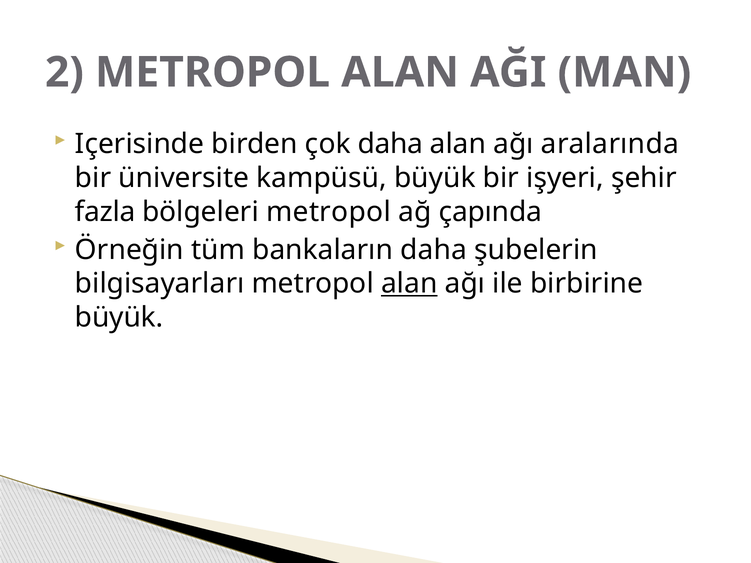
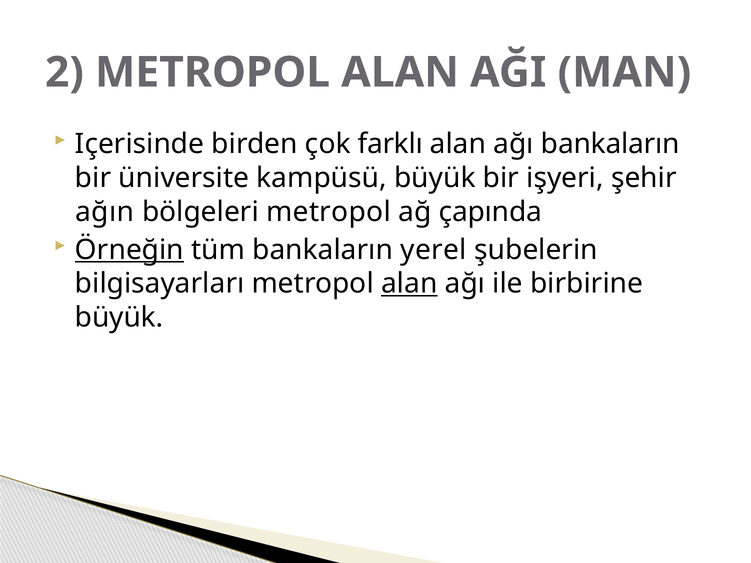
çok daha: daha -> farklı
ağı aralarında: aralarında -> bankaların
fazla: fazla -> ağın
Örneğin underline: none -> present
bankaların daha: daha -> yerel
